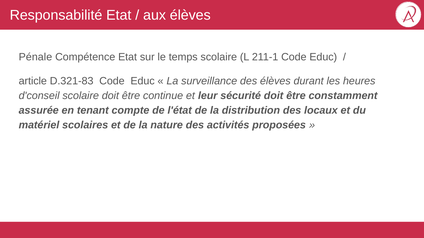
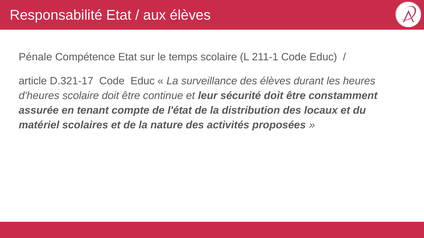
D.321-83: D.321-83 -> D.321-17
d'conseil: d'conseil -> d'heures
